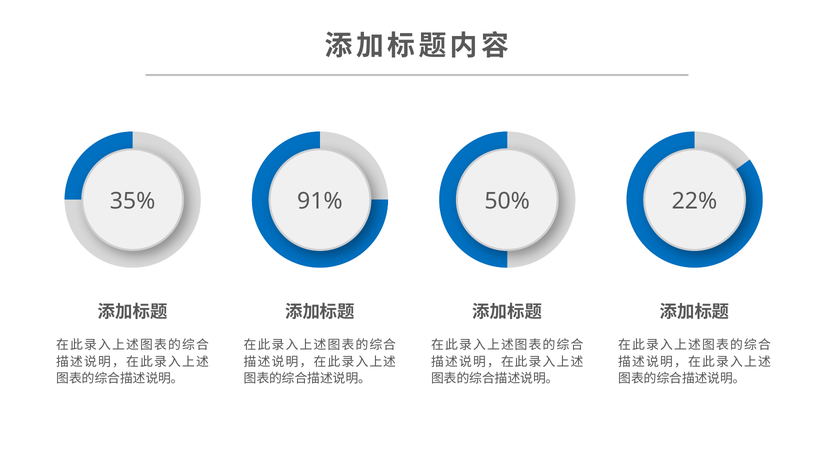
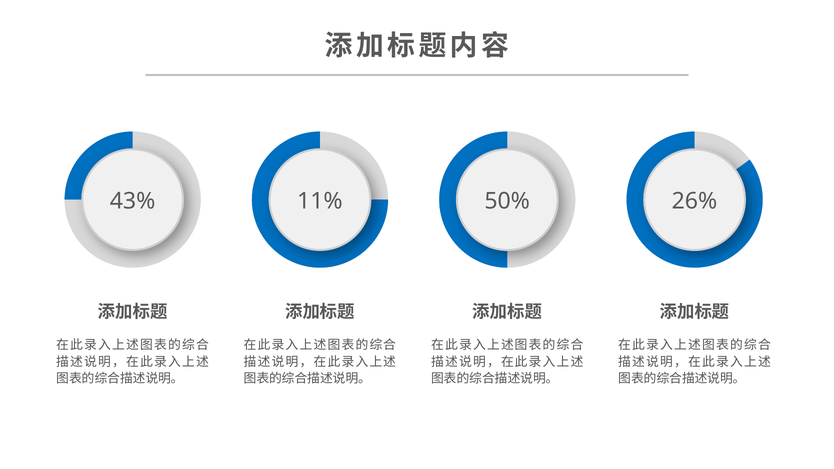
35%: 35% -> 43%
91%: 91% -> 11%
22%: 22% -> 26%
